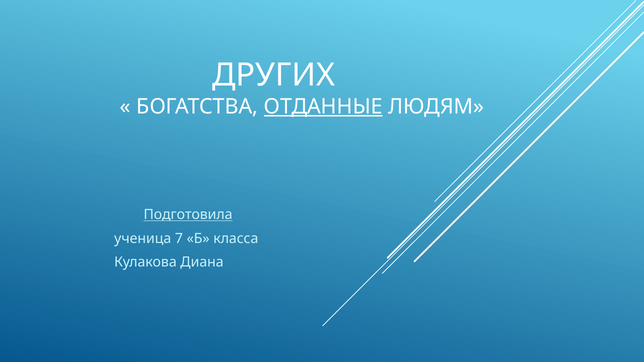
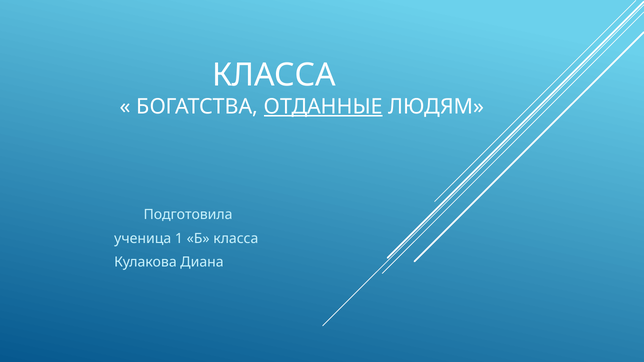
ДРУГИХ at (274, 75): ДРУГИХ -> КЛАССА
Подготовила underline: present -> none
7: 7 -> 1
